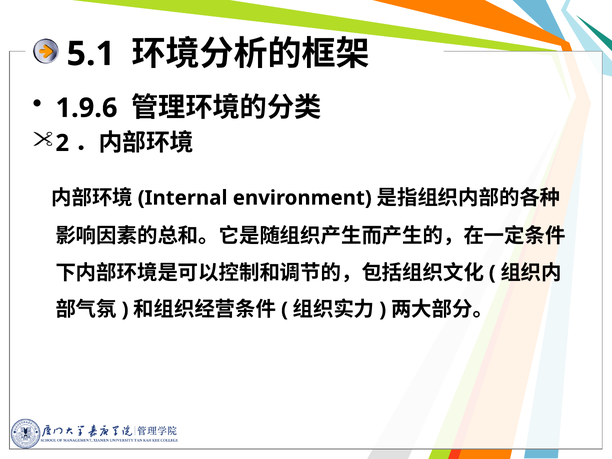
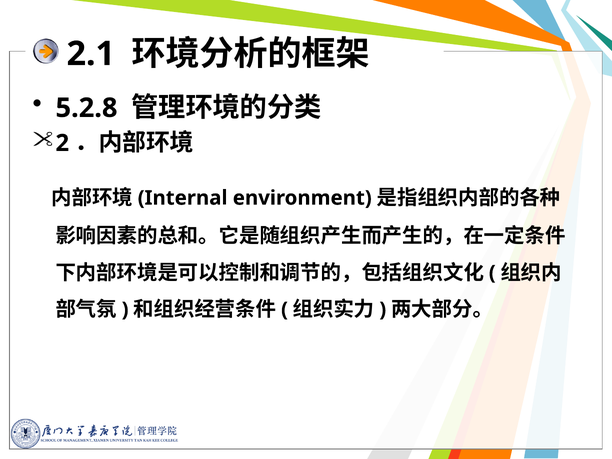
5.1: 5.1 -> 2.1
1.9.6: 1.9.6 -> 5.2.8
